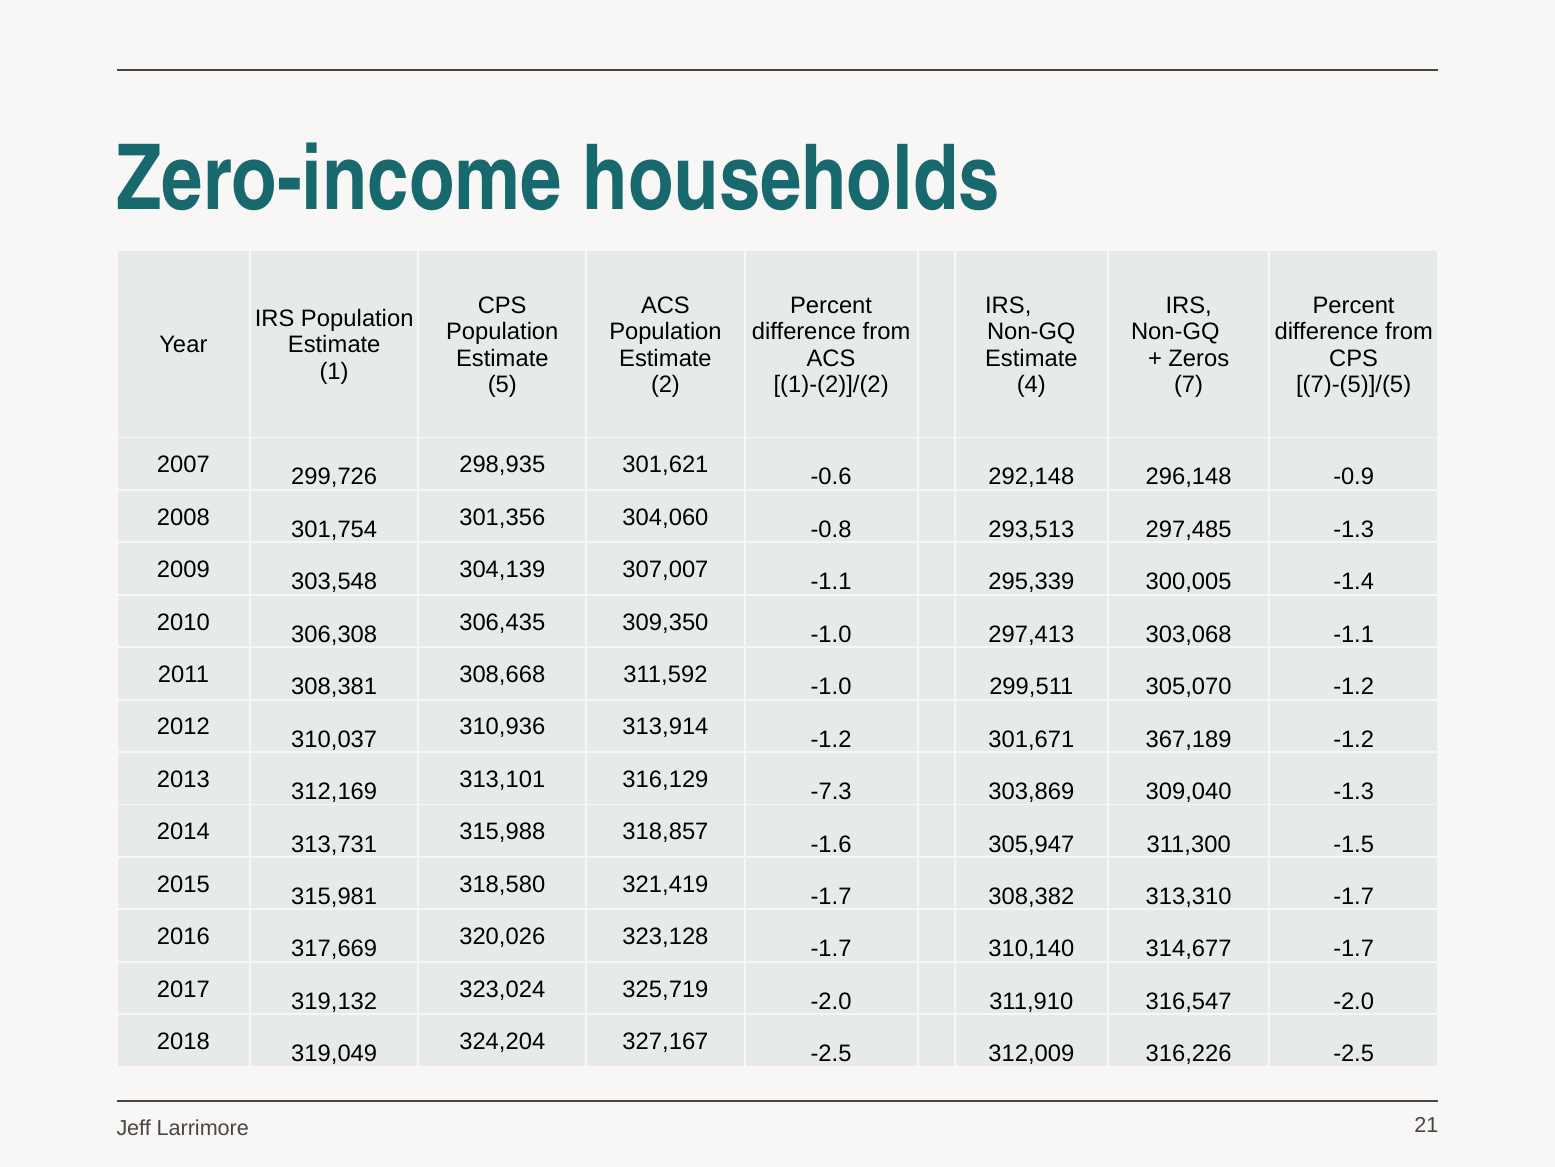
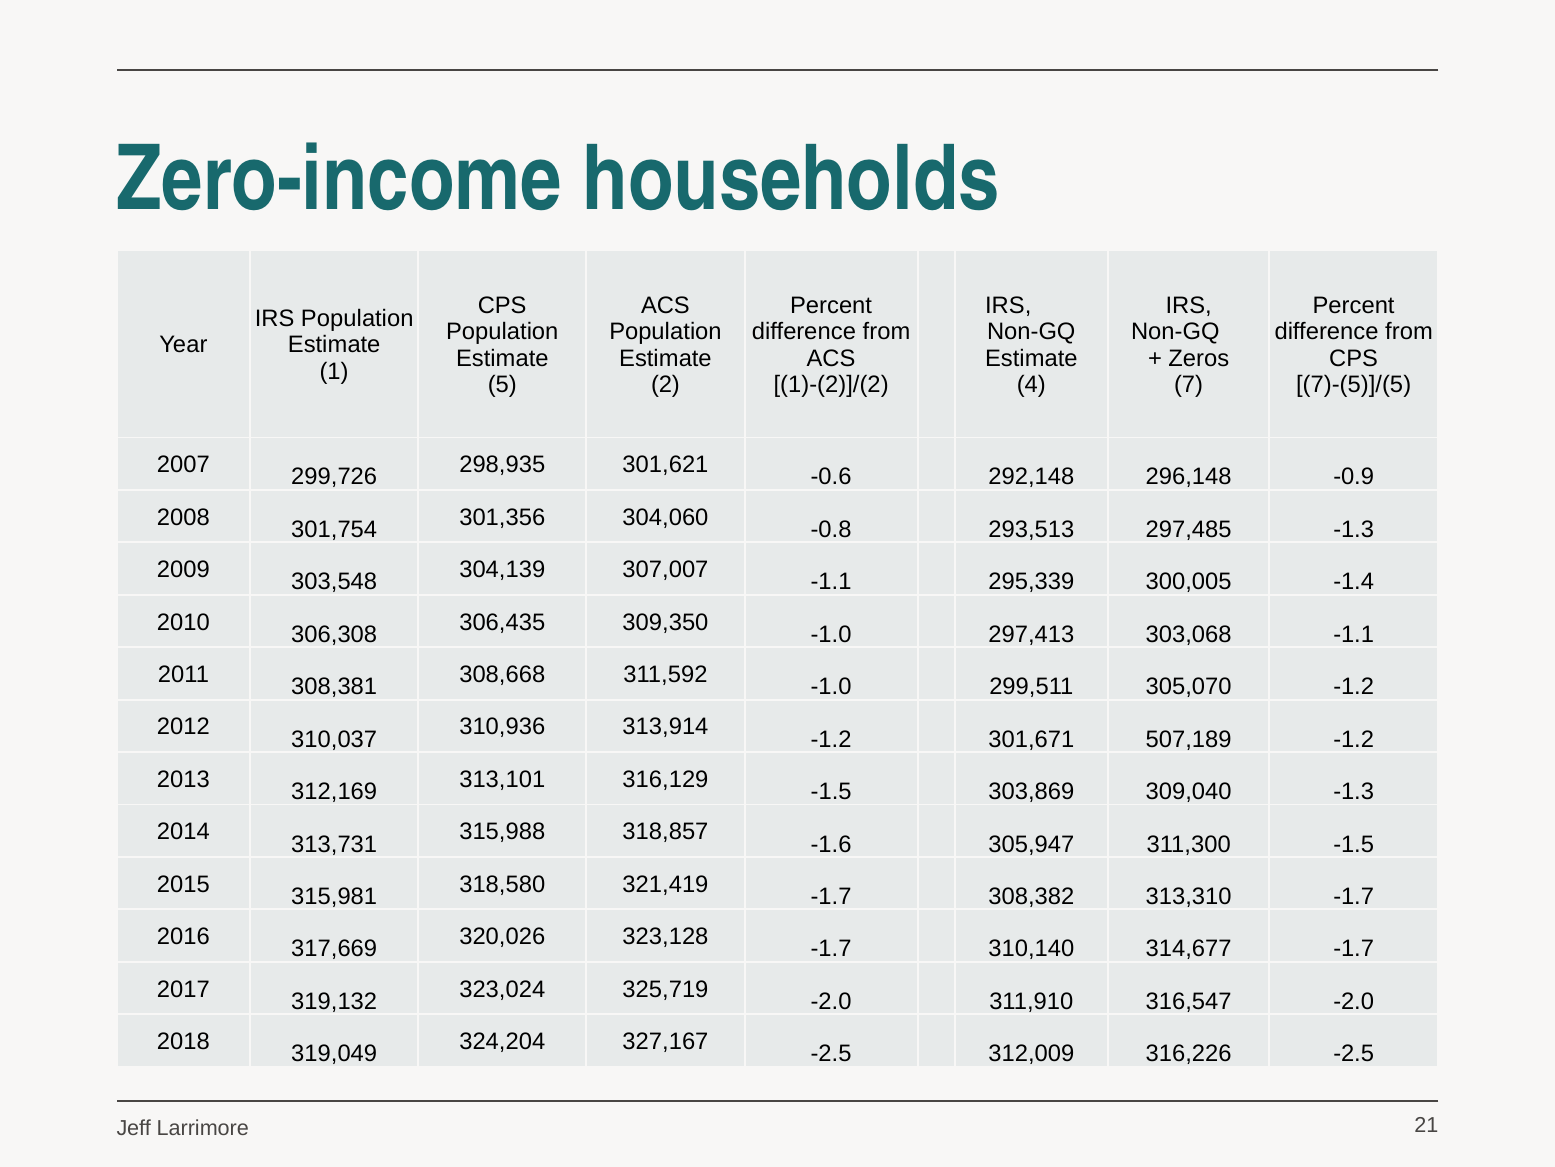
367,189: 367,189 -> 507,189
-7.3 at (831, 791): -7.3 -> -1.5
